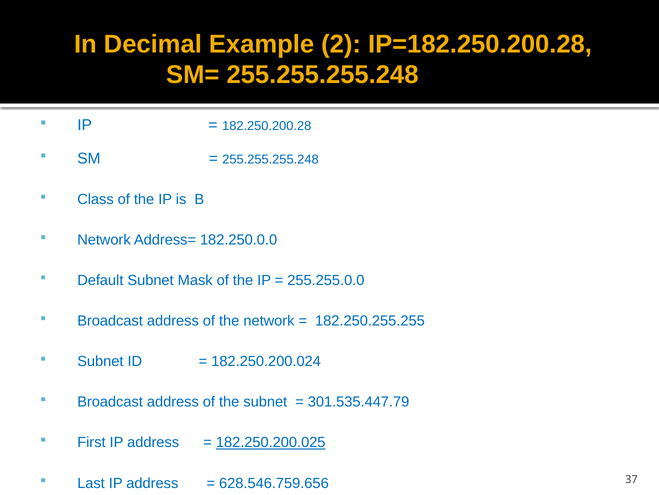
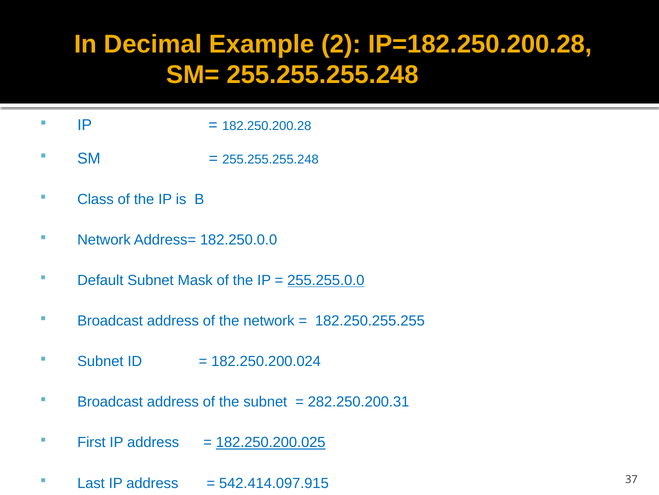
255.255.0.0 underline: none -> present
301.535.447.79: 301.535.447.79 -> 282.250.200.31
628.546.759.656: 628.546.759.656 -> 542.414.097.915
